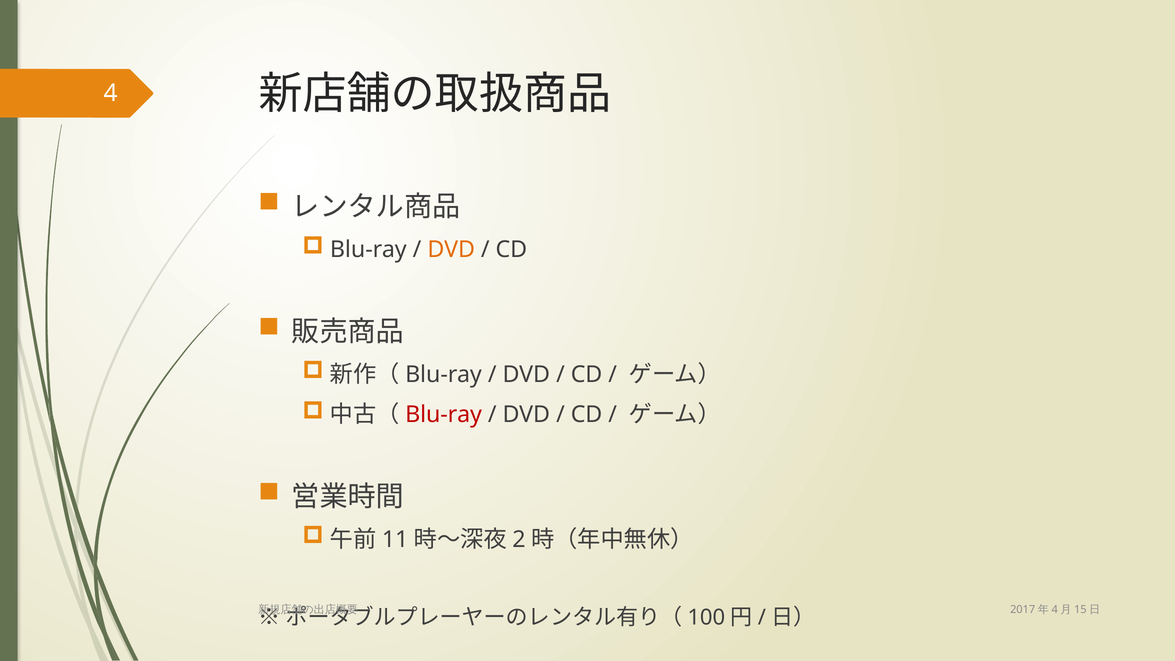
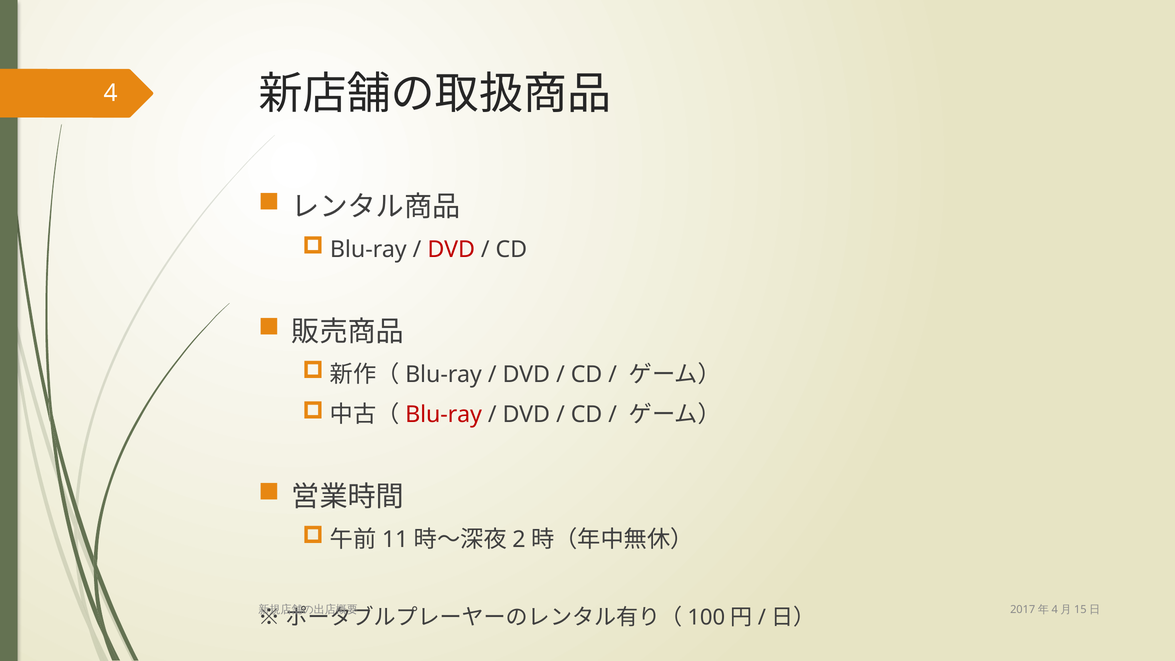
DVD at (451, 250) colour: orange -> red
